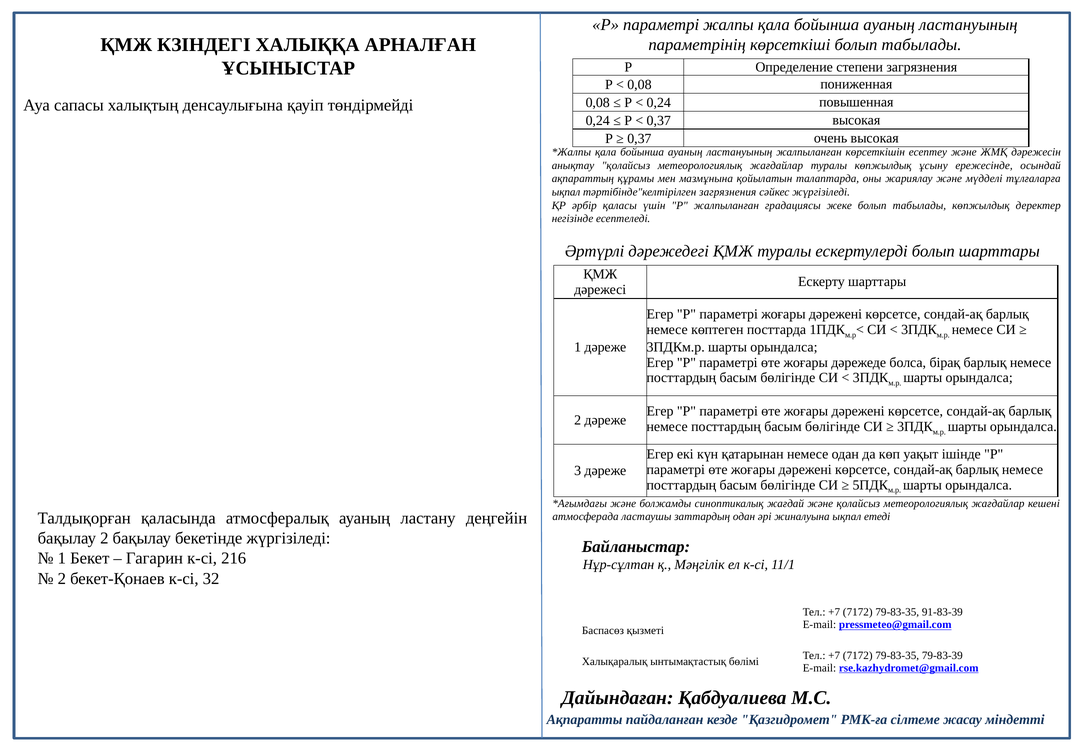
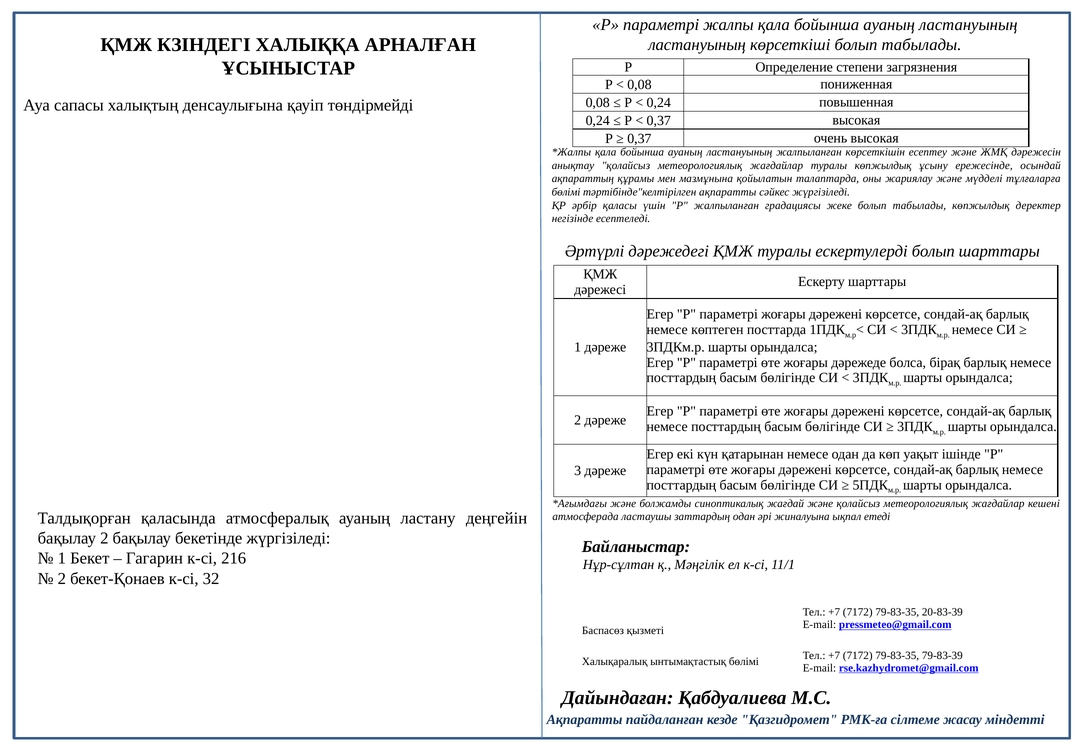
параметрінің at (697, 44): параметрінің -> ластануының
ықпал at (566, 192): ықпал -> бөлімі
тәртібінде"келтірілген загрязнения: загрязнения -> ақпаратты
91-83-39: 91-83-39 -> 20-83-39
